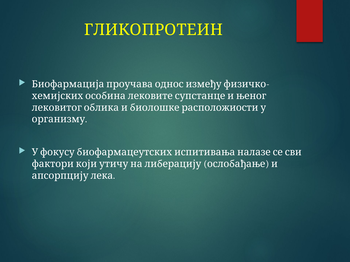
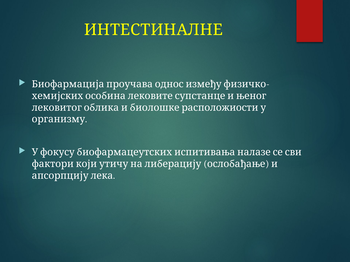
ГЛИКОПРОТЕИН: ГЛИКОПРОТЕИН -> ИНТЕСТИНАЛНЕ
